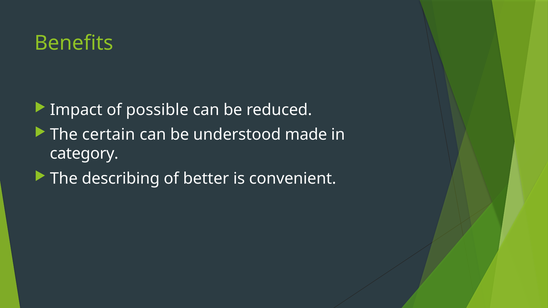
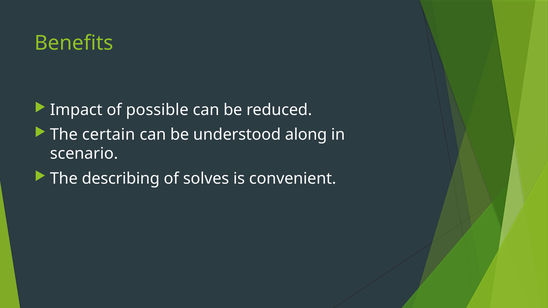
made: made -> along
category: category -> scenario
better: better -> solves
